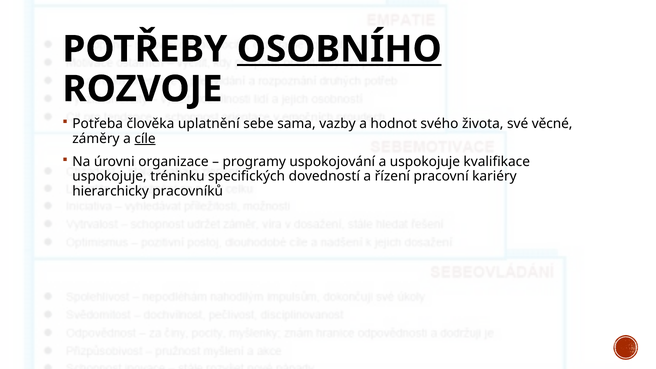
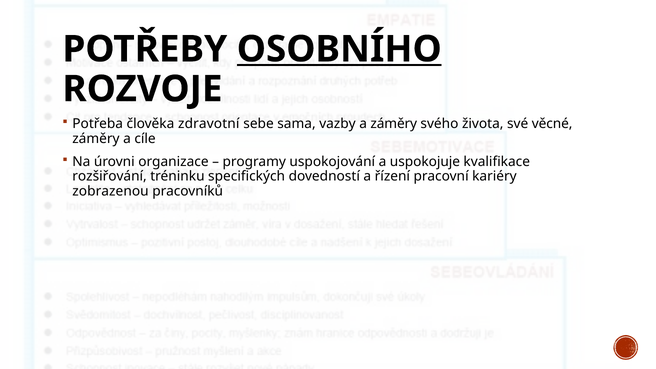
uplatnění: uplatnění -> zdravotní
a hodnot: hodnot -> záměry
cíle underline: present -> none
uspokojuje at (110, 176): uspokojuje -> rozšiřování
hierarchicky: hierarchicky -> zobrazenou
